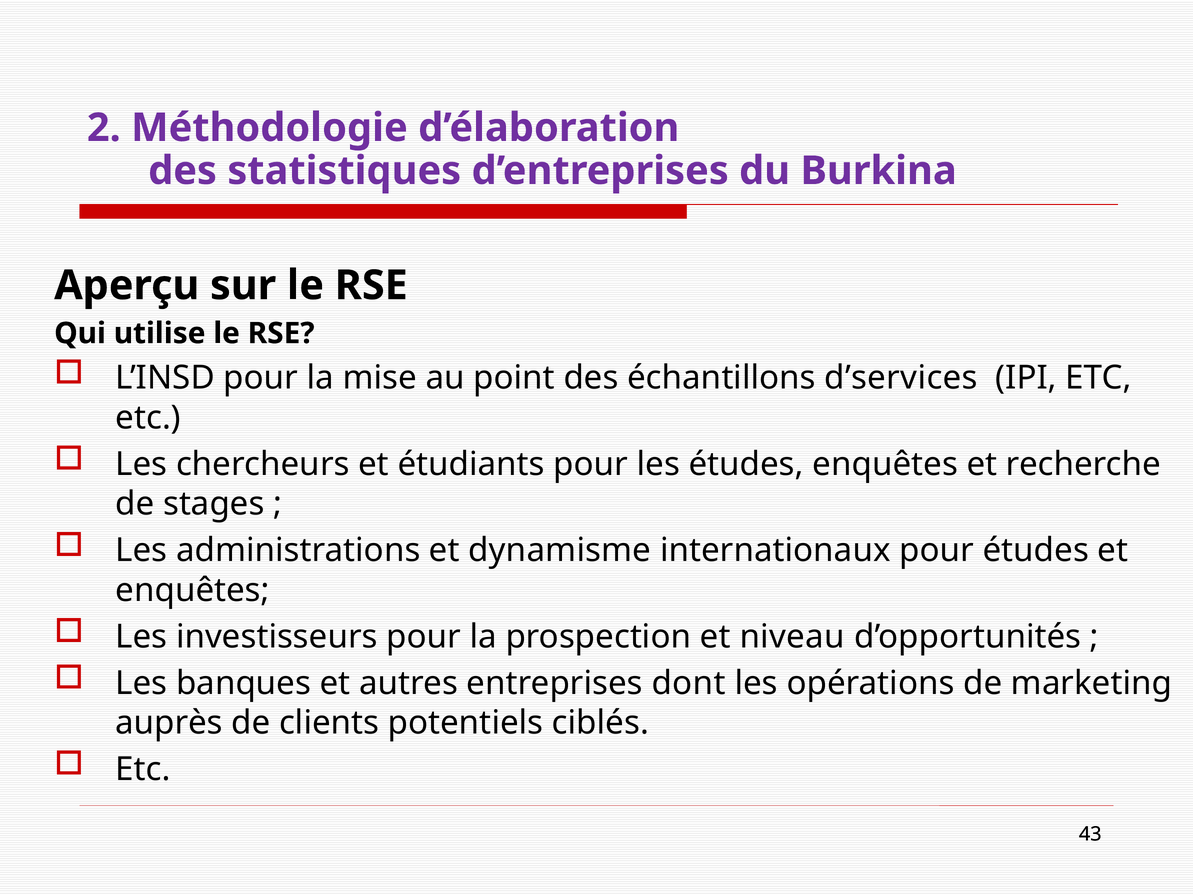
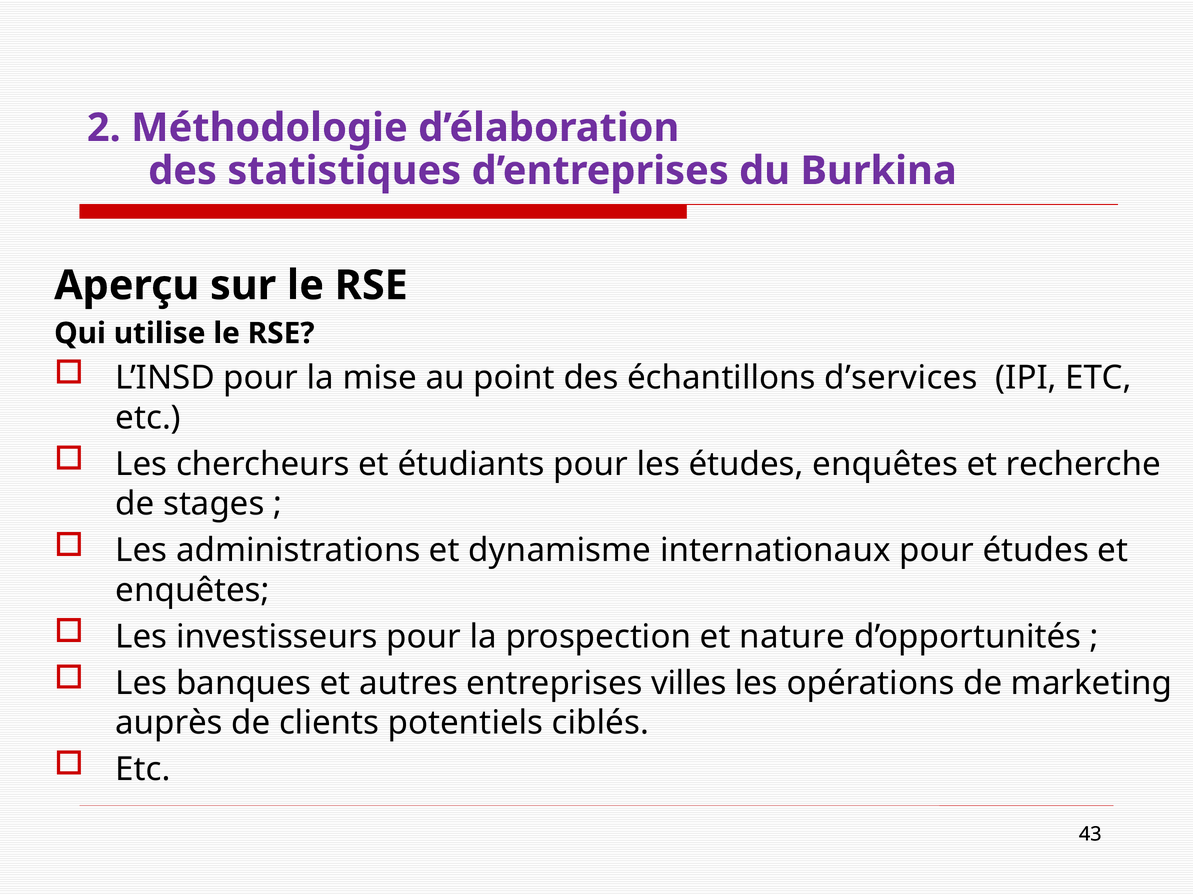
niveau: niveau -> nature
dont: dont -> villes
